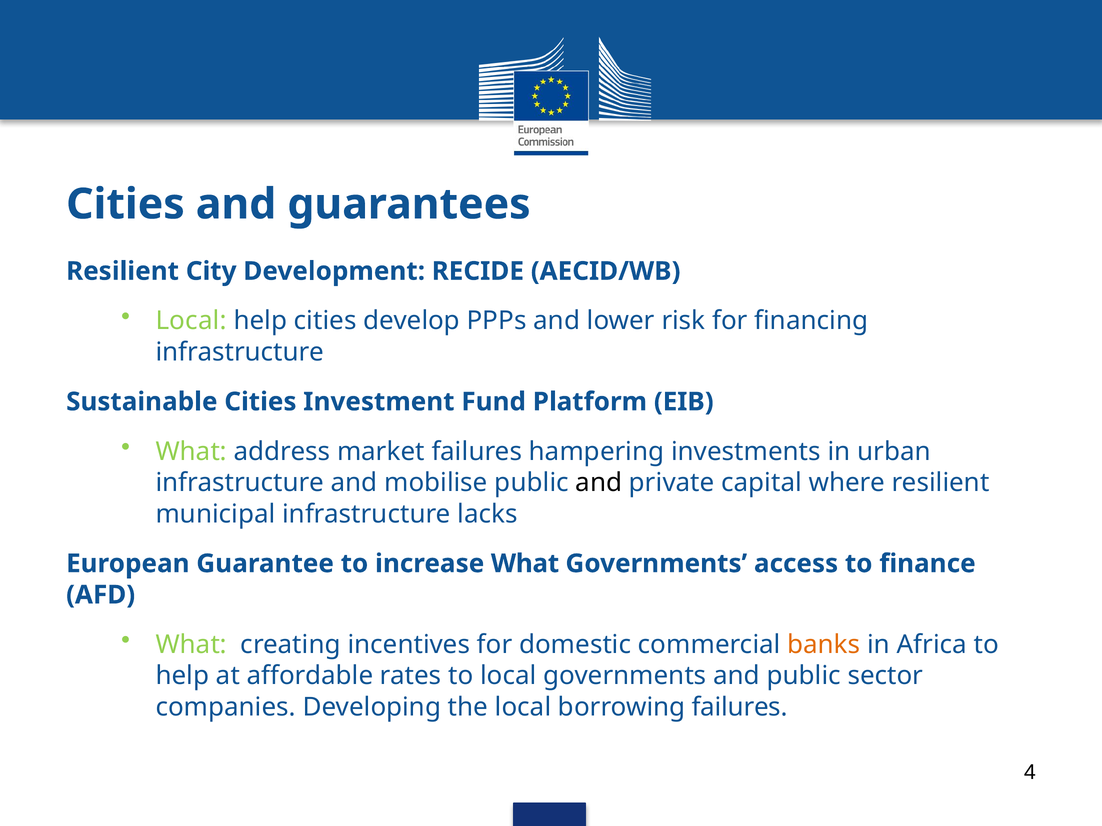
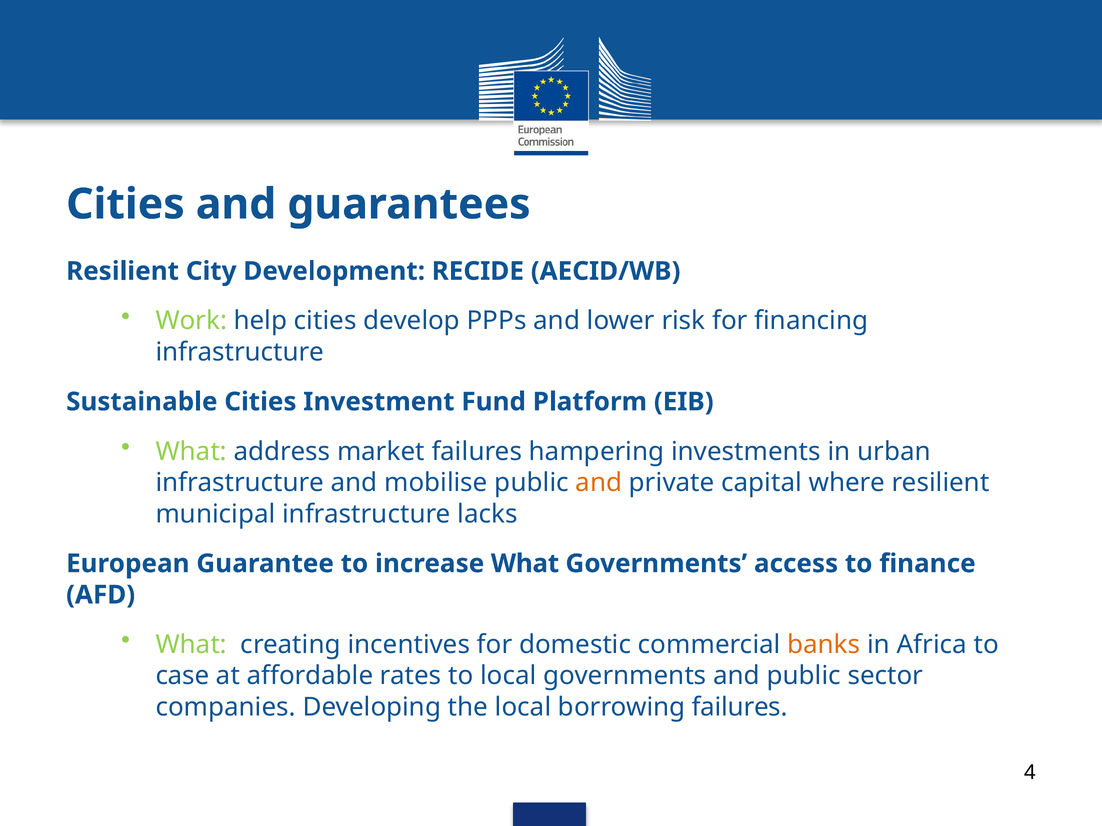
Local at (191, 321): Local -> Work
and at (599, 483) colour: black -> orange
help at (182, 676): help -> case
